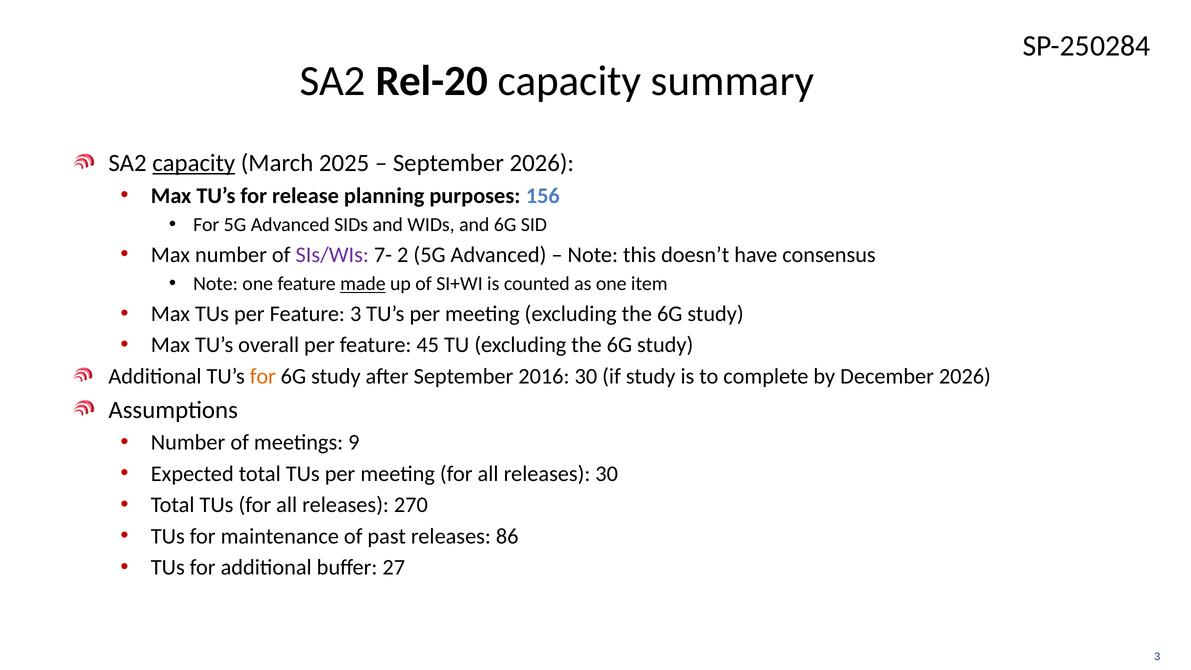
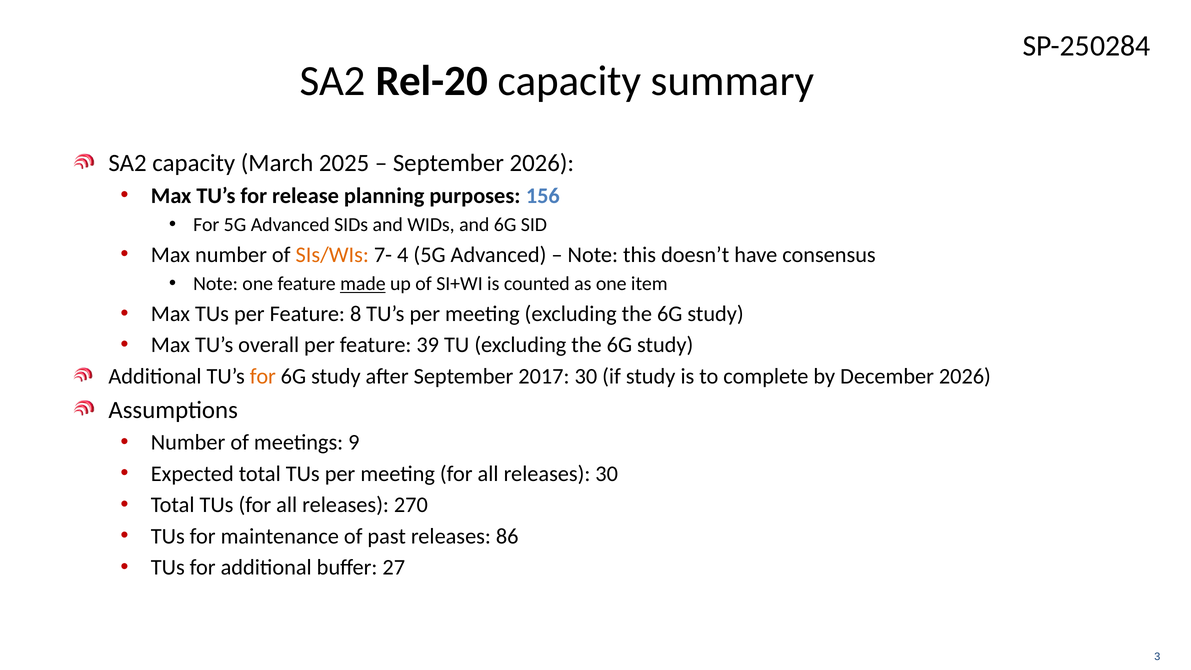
capacity at (194, 163) underline: present -> none
SIs/WIs colour: purple -> orange
2: 2 -> 4
Feature 3: 3 -> 8
45: 45 -> 39
2016: 2016 -> 2017
